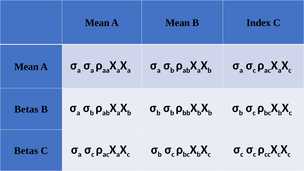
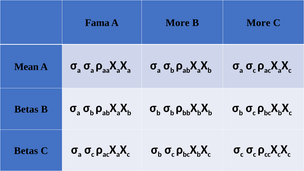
Mean at (97, 23): Mean -> Fama
A Mean: Mean -> More
B Index: Index -> More
